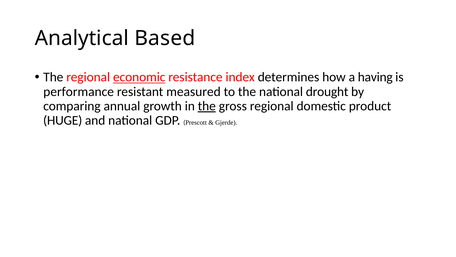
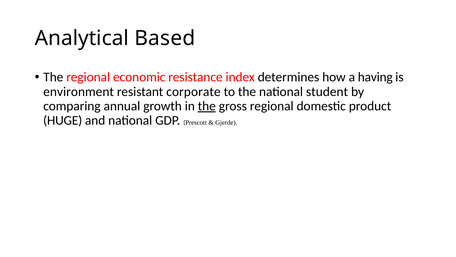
economic underline: present -> none
performance: performance -> environment
measured: measured -> corporate
drought: drought -> student
